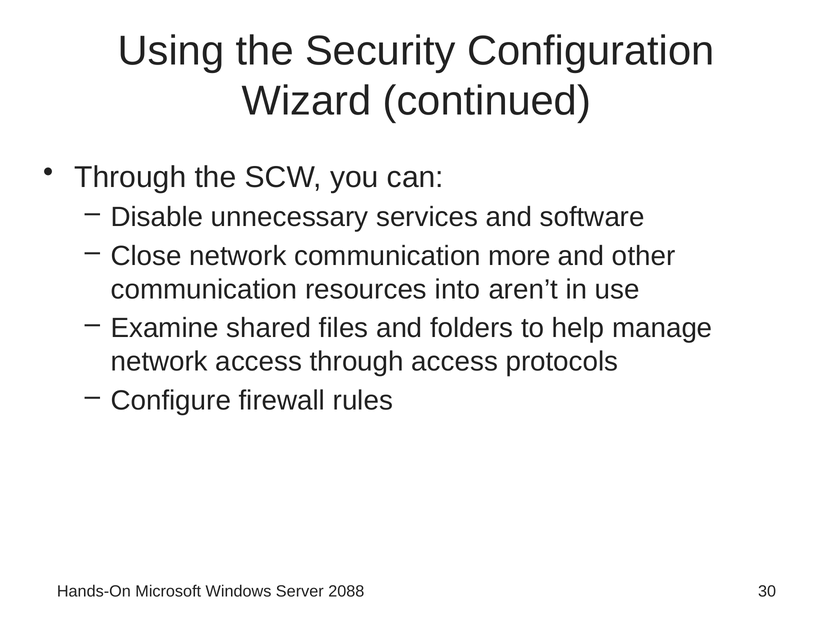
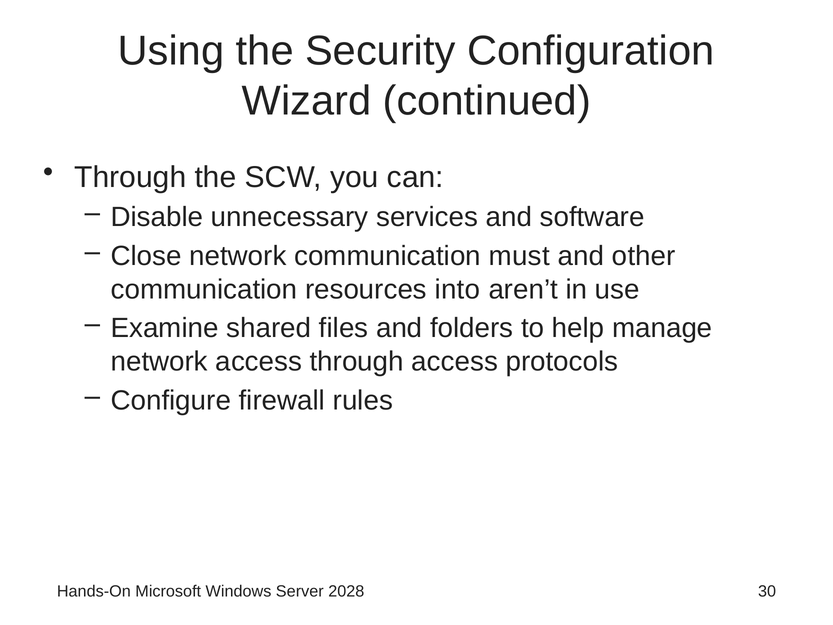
more: more -> must
2088: 2088 -> 2028
